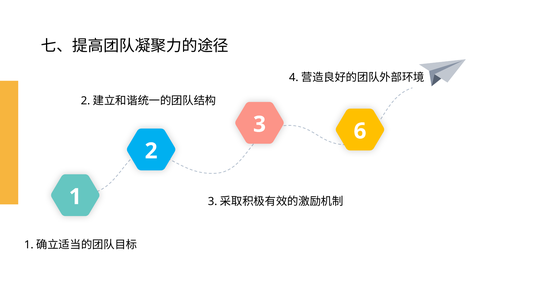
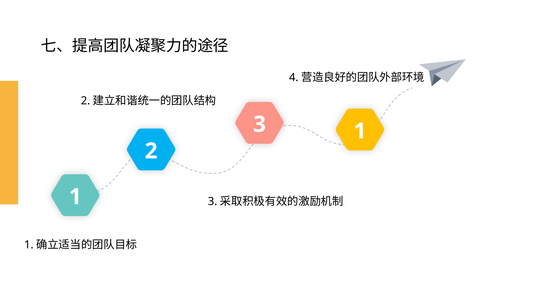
3 6: 6 -> 1
